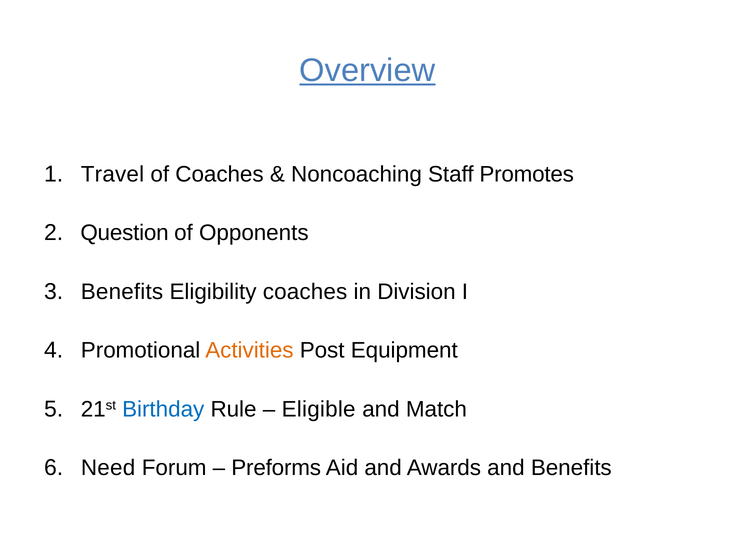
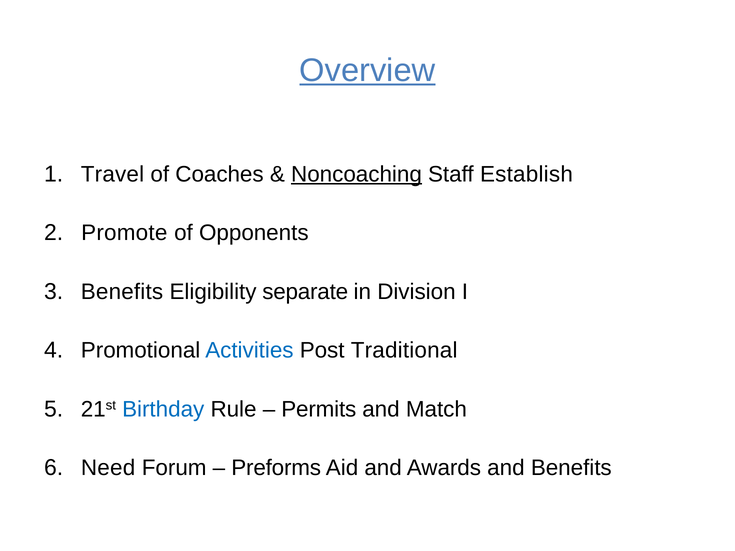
Noncoaching underline: none -> present
Promotes: Promotes -> Establish
Question: Question -> Promote
Eligibility coaches: coaches -> separate
Activities colour: orange -> blue
Equipment: Equipment -> Traditional
Eligible: Eligible -> Permits
